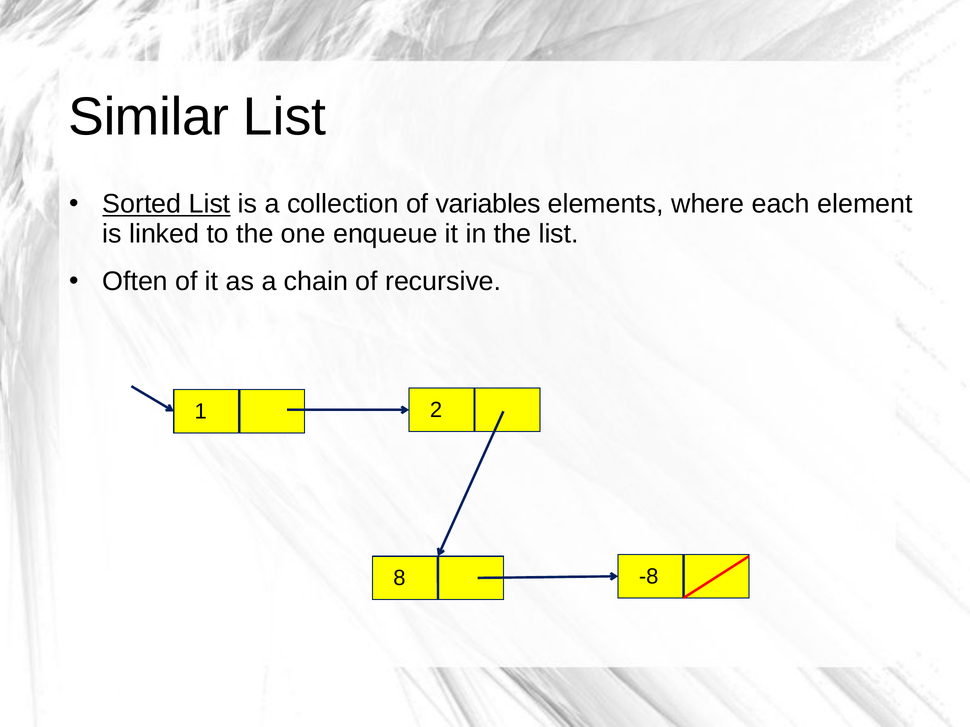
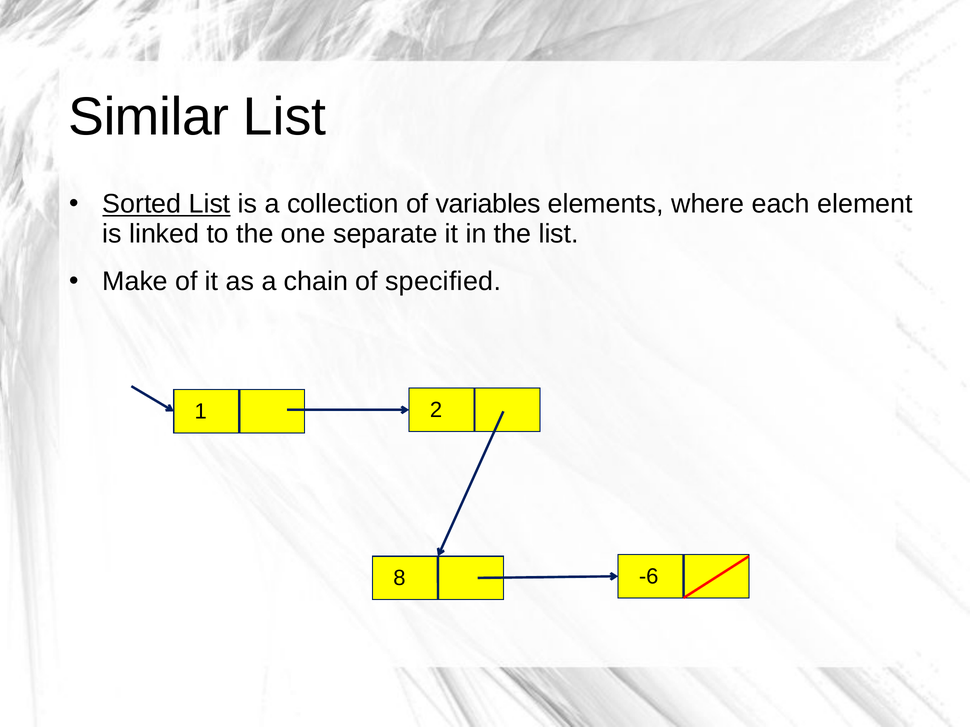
enqueue: enqueue -> separate
Often: Often -> Make
recursive: recursive -> specified
-8: -8 -> -6
